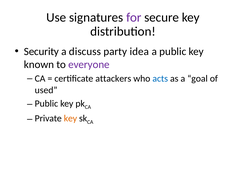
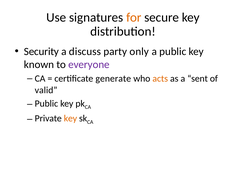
for colour: purple -> orange
idea: idea -> only
attackers: attackers -> generate
acts colour: blue -> orange
goal: goal -> sent
used: used -> valid
